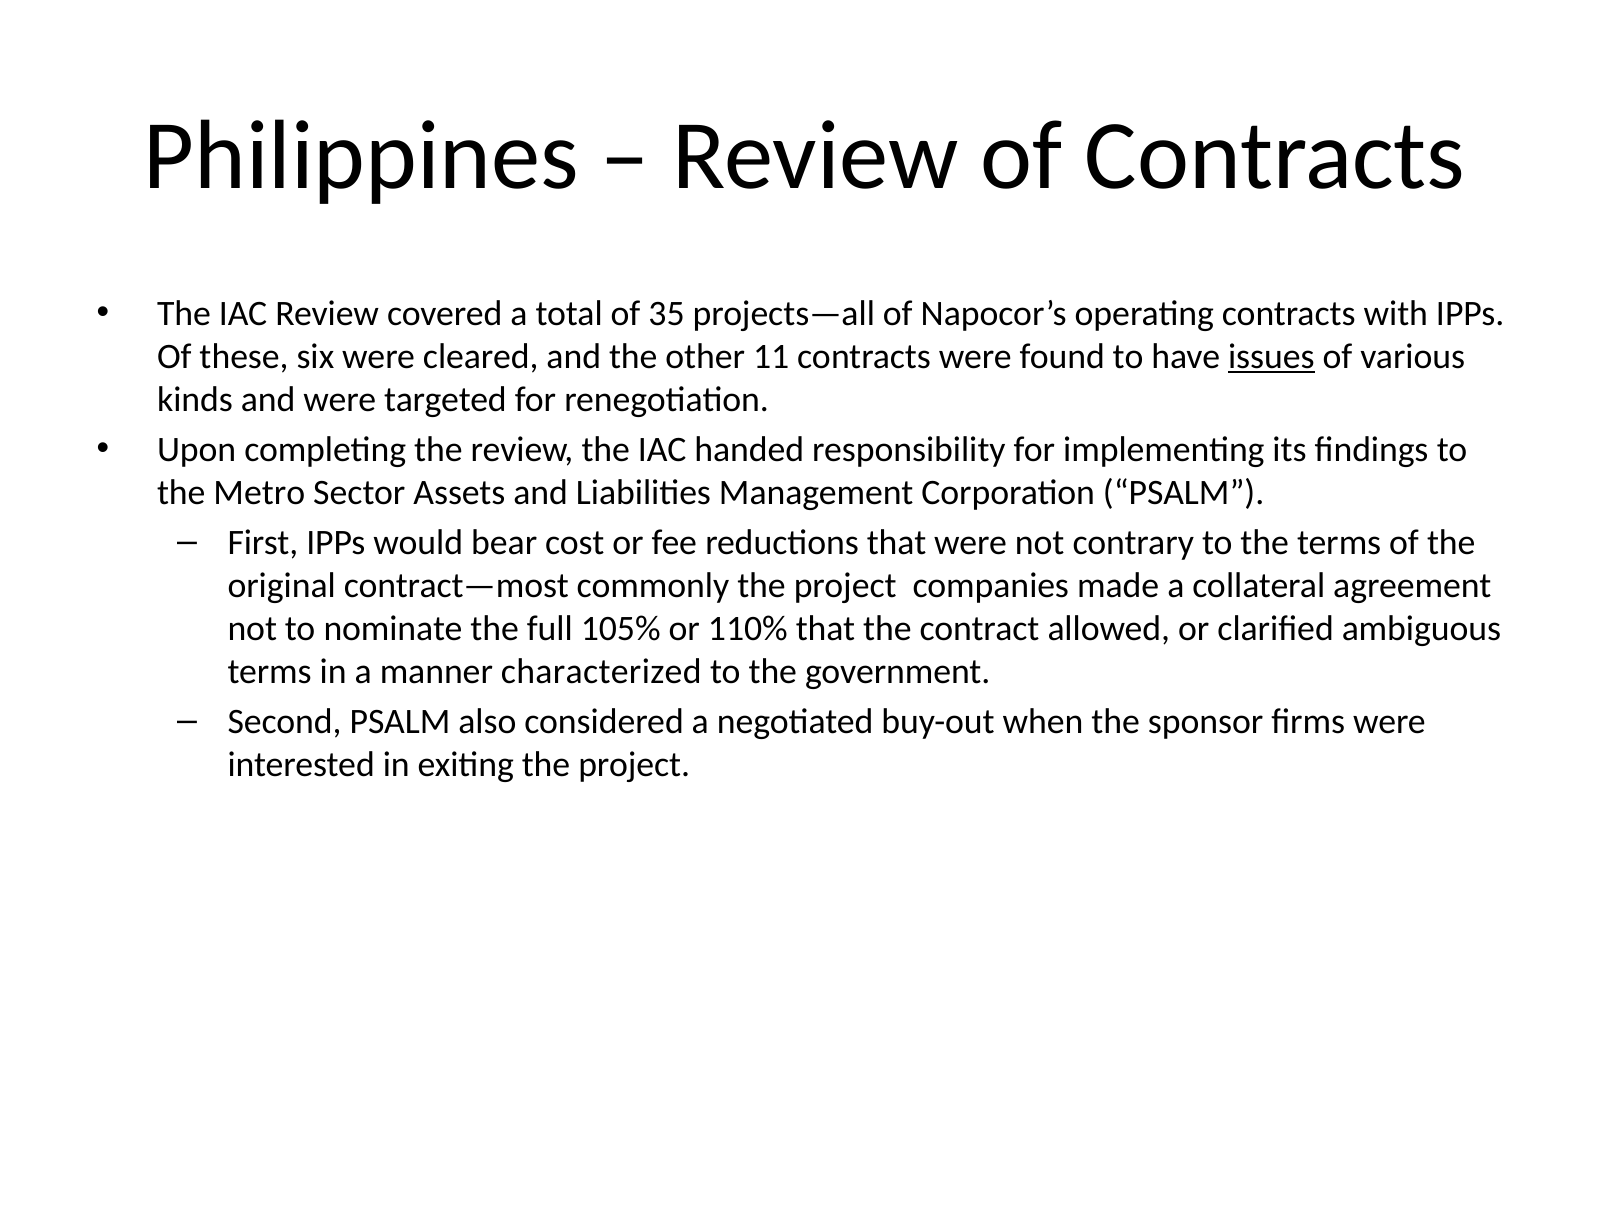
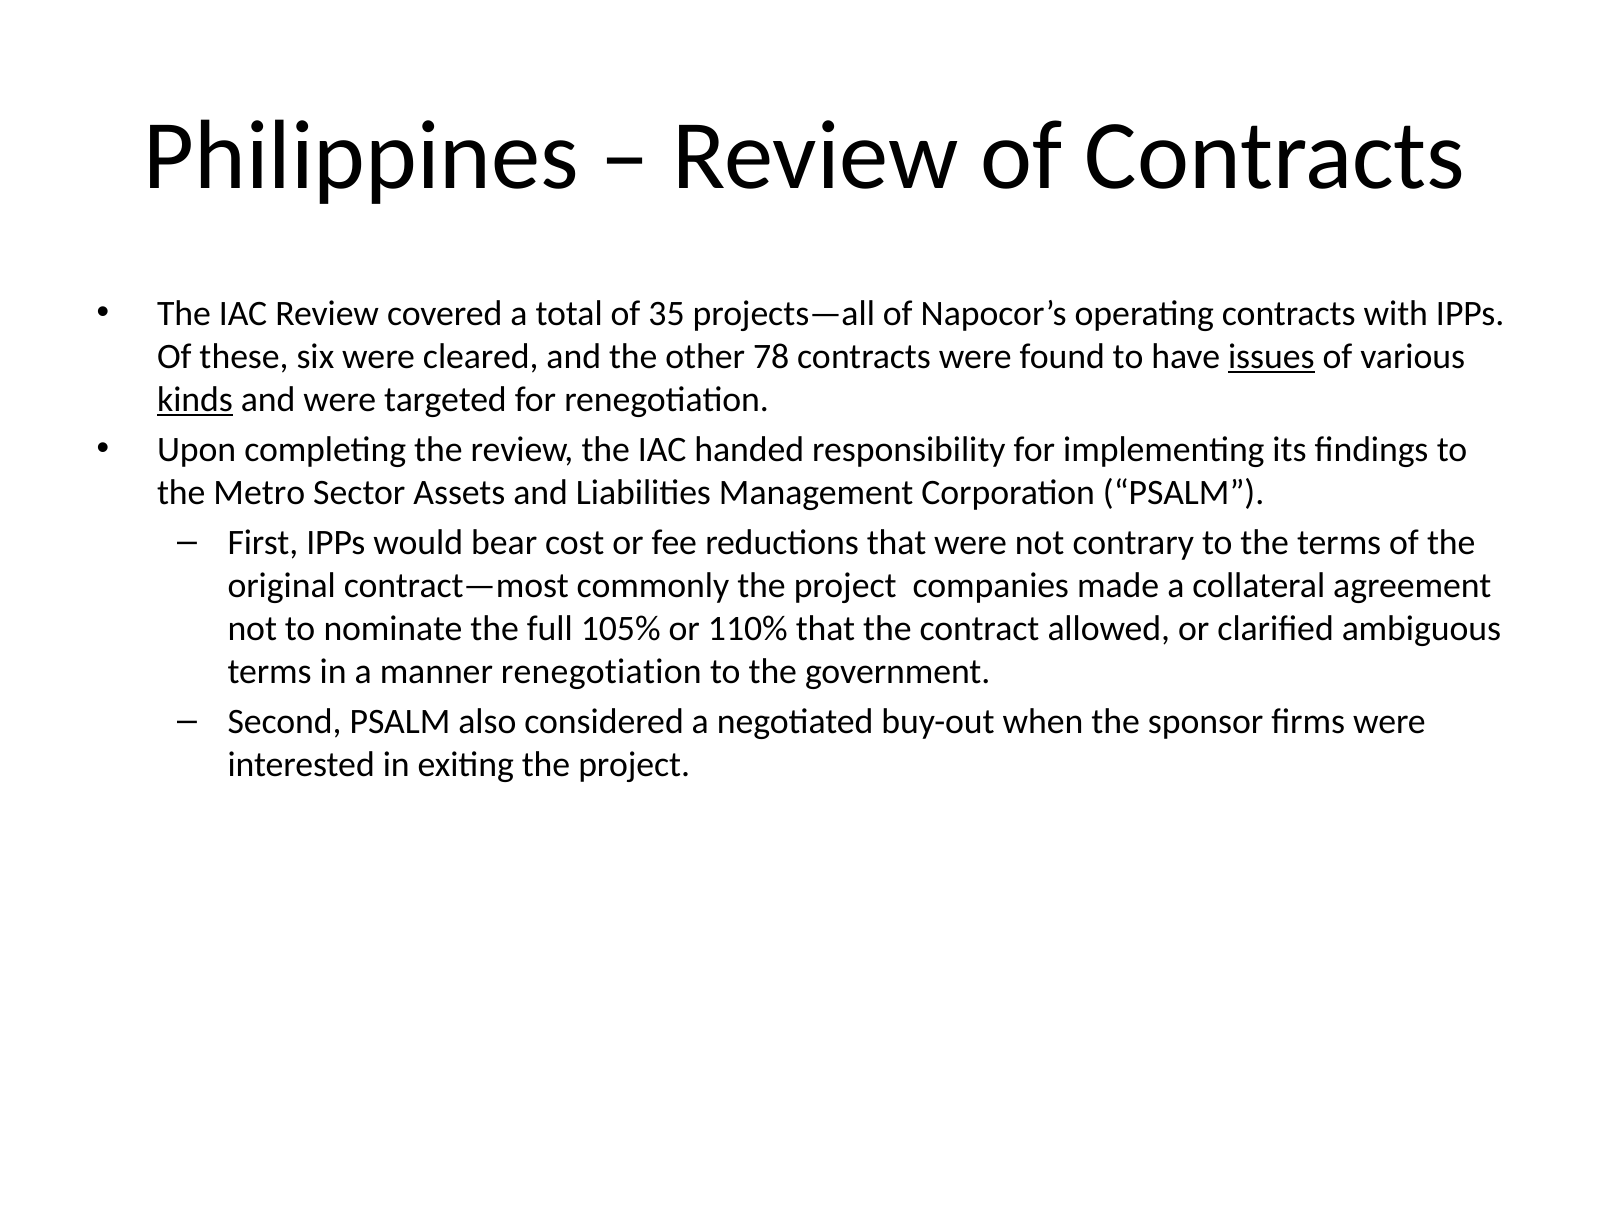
11: 11 -> 78
kinds underline: none -> present
manner characterized: characterized -> renegotiation
